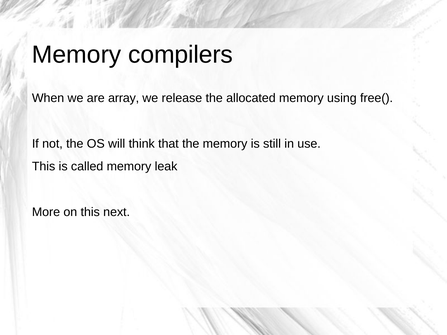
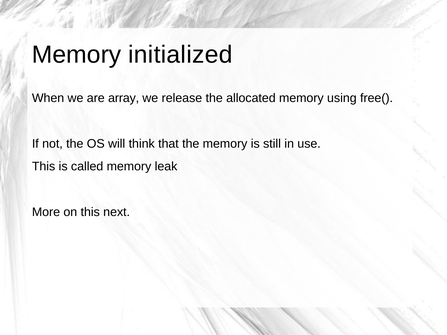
compilers: compilers -> initialized
